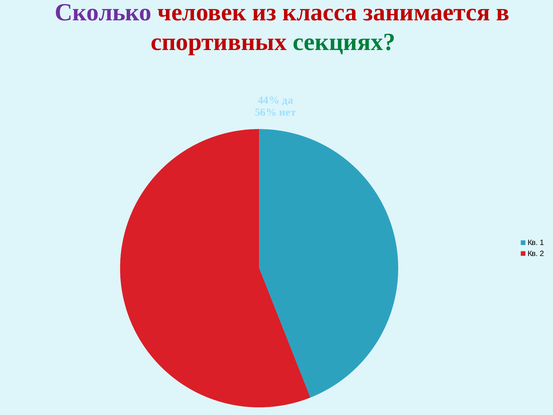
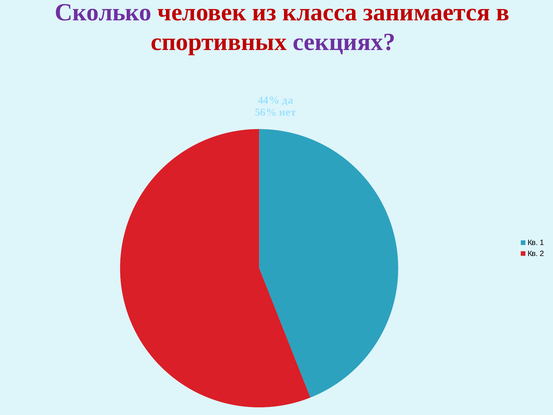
секциях colour: green -> purple
